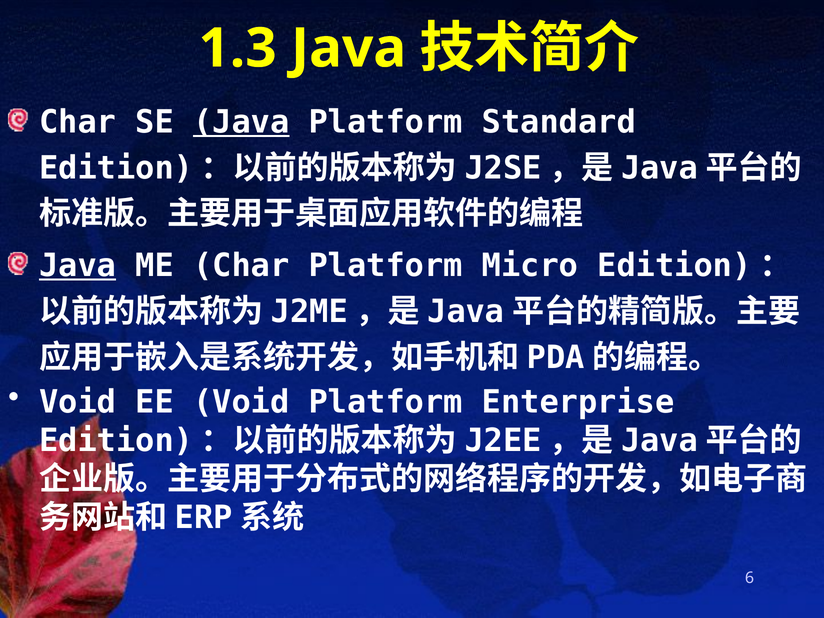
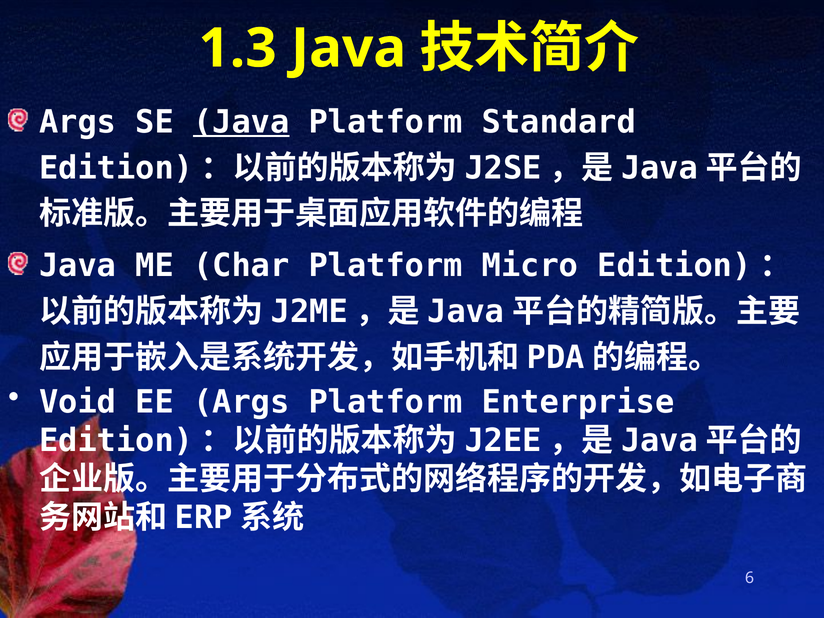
Char at (78, 122): Char -> Args
Java at (78, 266) underline: present -> none
EE Void: Void -> Args
